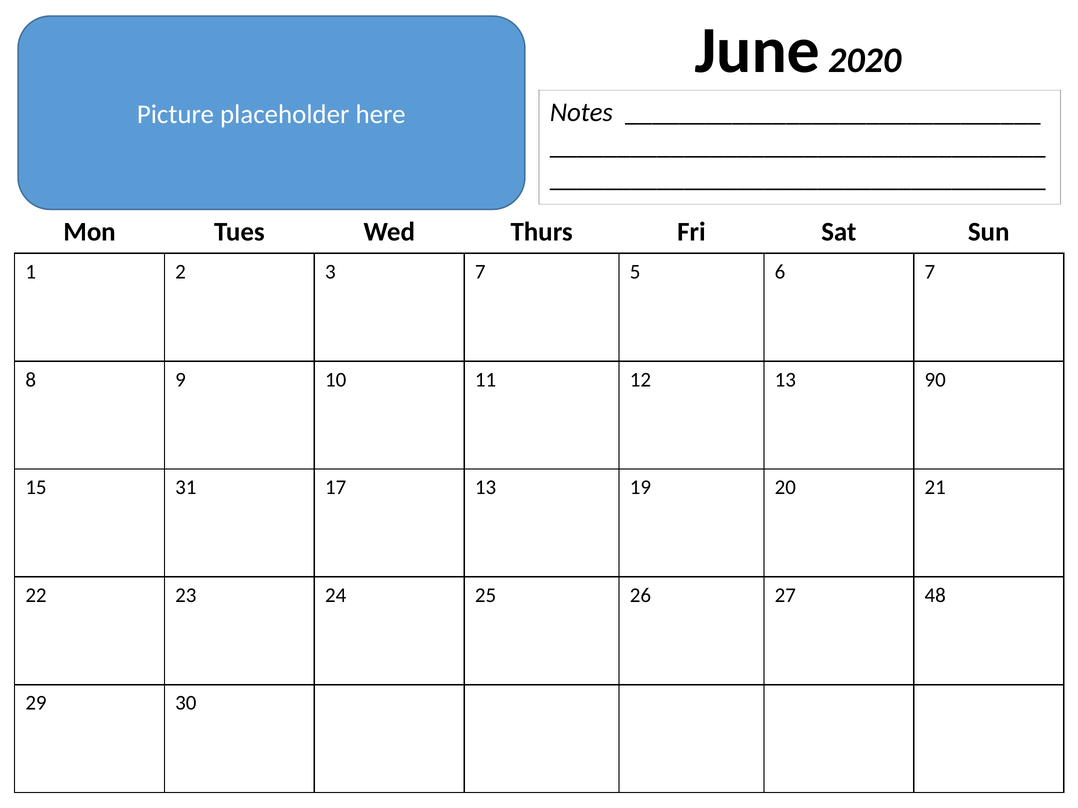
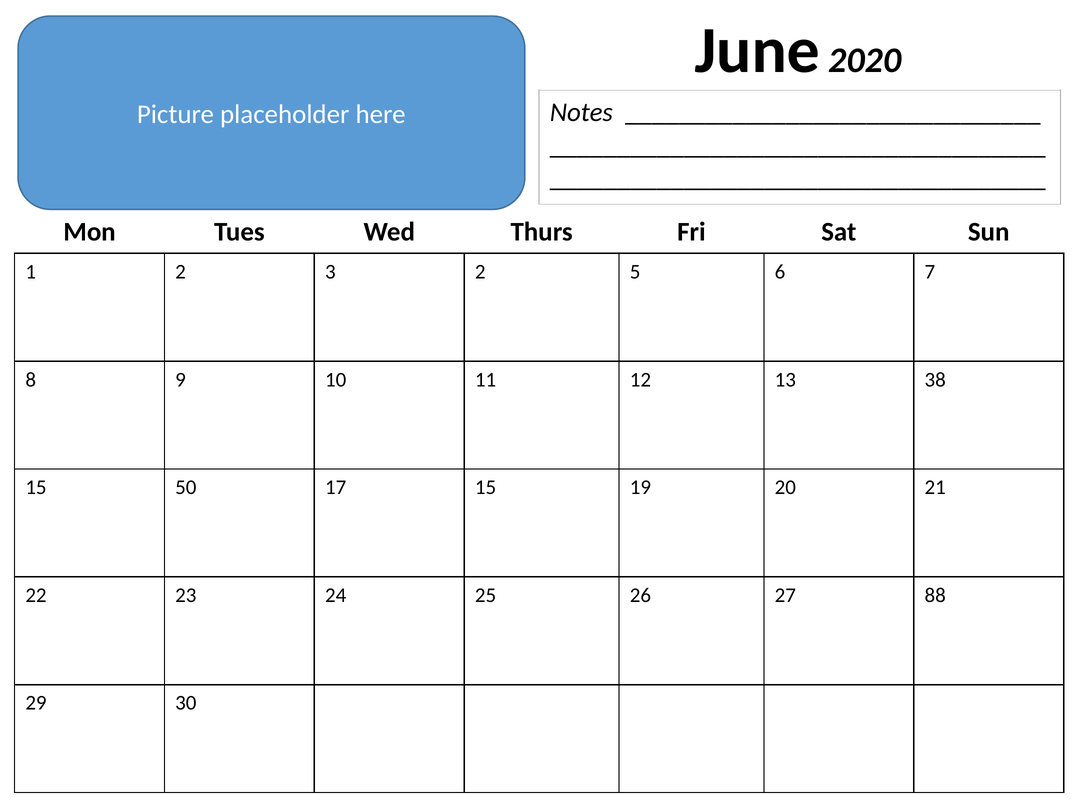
3 7: 7 -> 2
90: 90 -> 38
31: 31 -> 50
17 13: 13 -> 15
48: 48 -> 88
